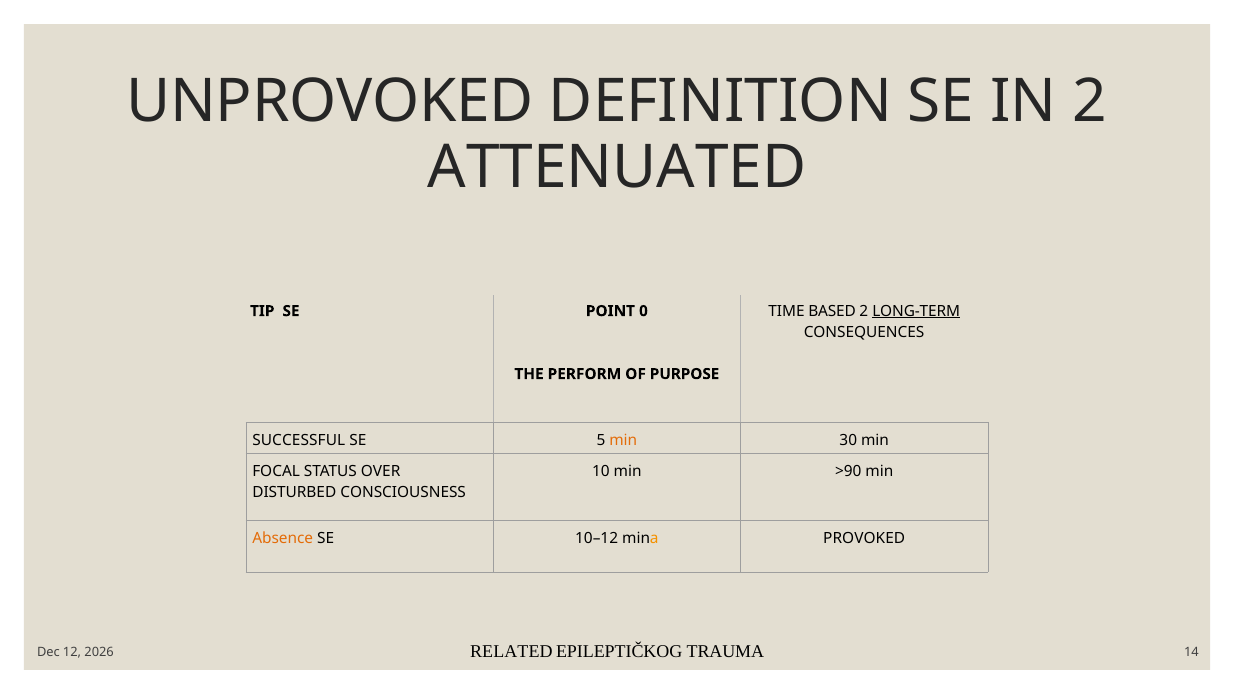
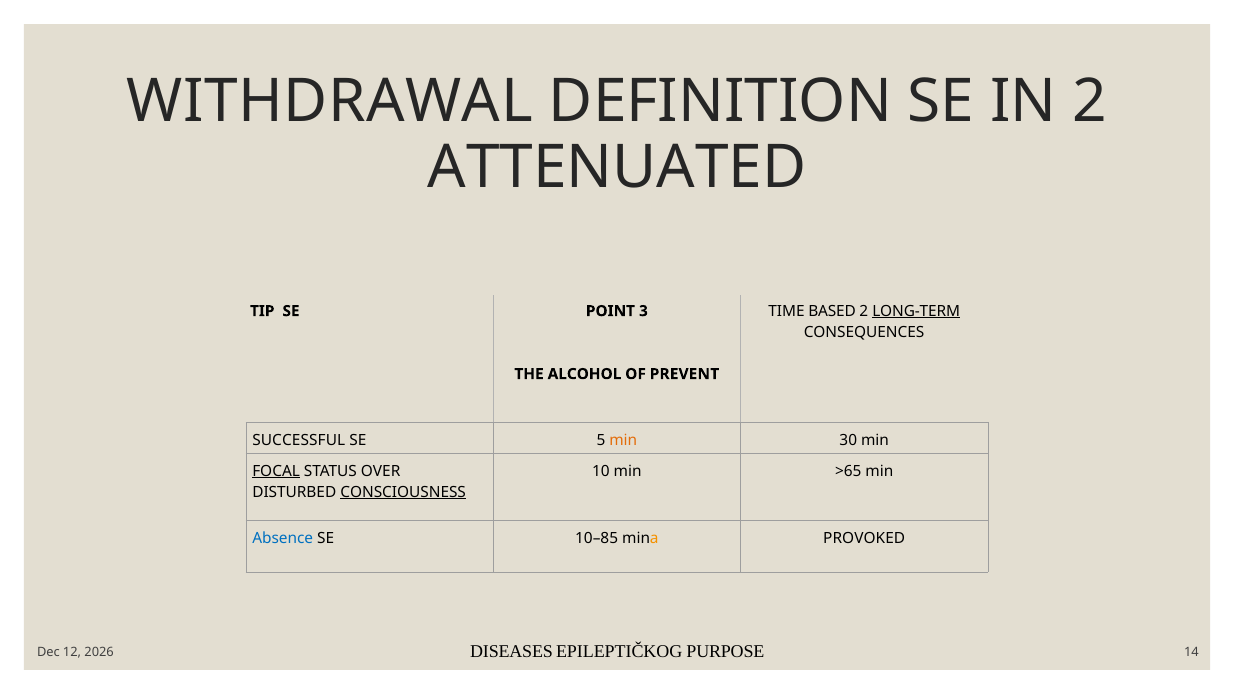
UNPROVOKED: UNPROVOKED -> WITHDRAWAL
0: 0 -> 3
PERFORM: PERFORM -> ALCOHOL
PURPOSE: PURPOSE -> PREVENT
FOCAL underline: none -> present
>90: >90 -> >65
CONSCIOUSNESS underline: none -> present
Absence colour: orange -> blue
10–12: 10–12 -> 10–85
RELATED: RELATED -> DISEASES
TRAUMA: TRAUMA -> PURPOSE
